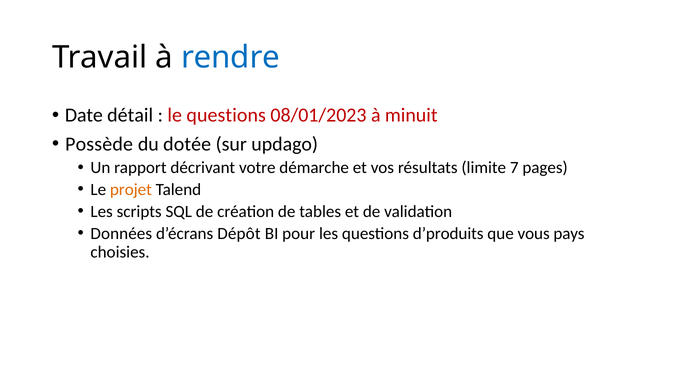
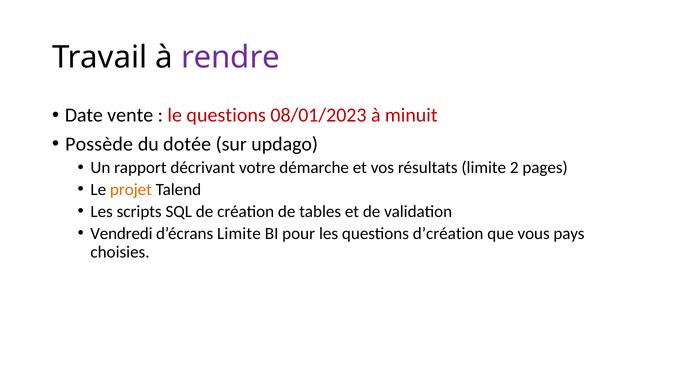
rendre colour: blue -> purple
détail: détail -> vente
7: 7 -> 2
Données: Données -> Vendredi
d’écrans Dépôt: Dépôt -> Limite
d’produits: d’produits -> d’création
